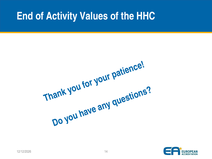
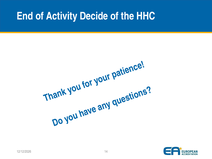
Values: Values -> Decide
